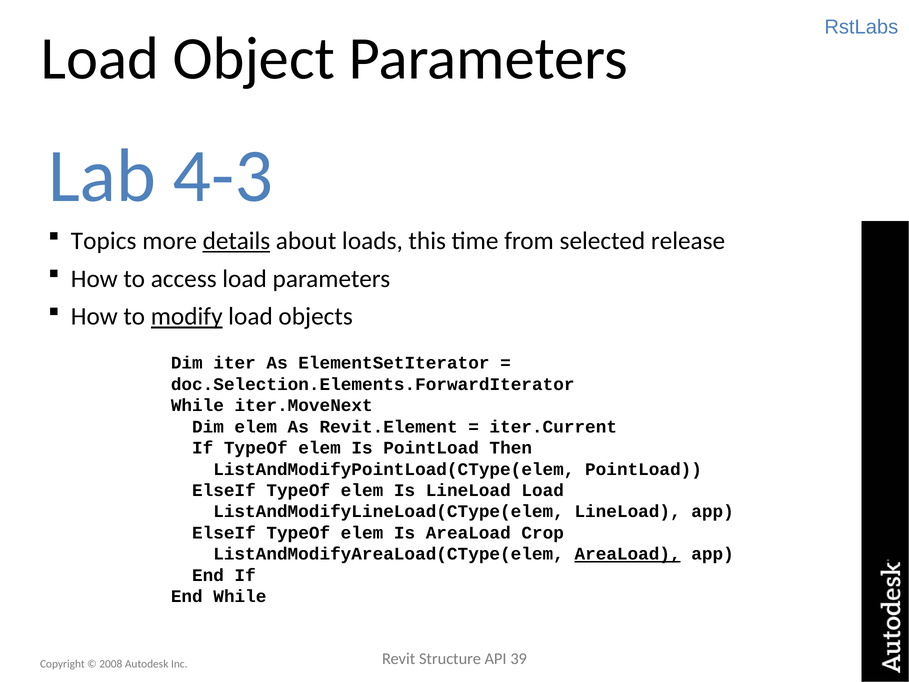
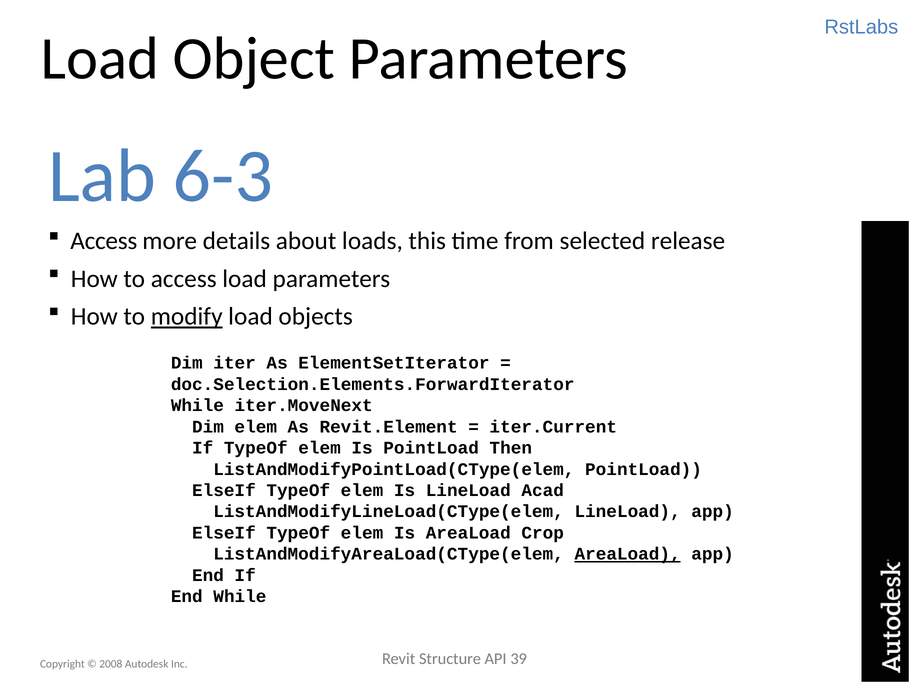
4-3: 4-3 -> 6-3
Topics at (104, 241): Topics -> Access
details underline: present -> none
LineLoad Load: Load -> Acad
